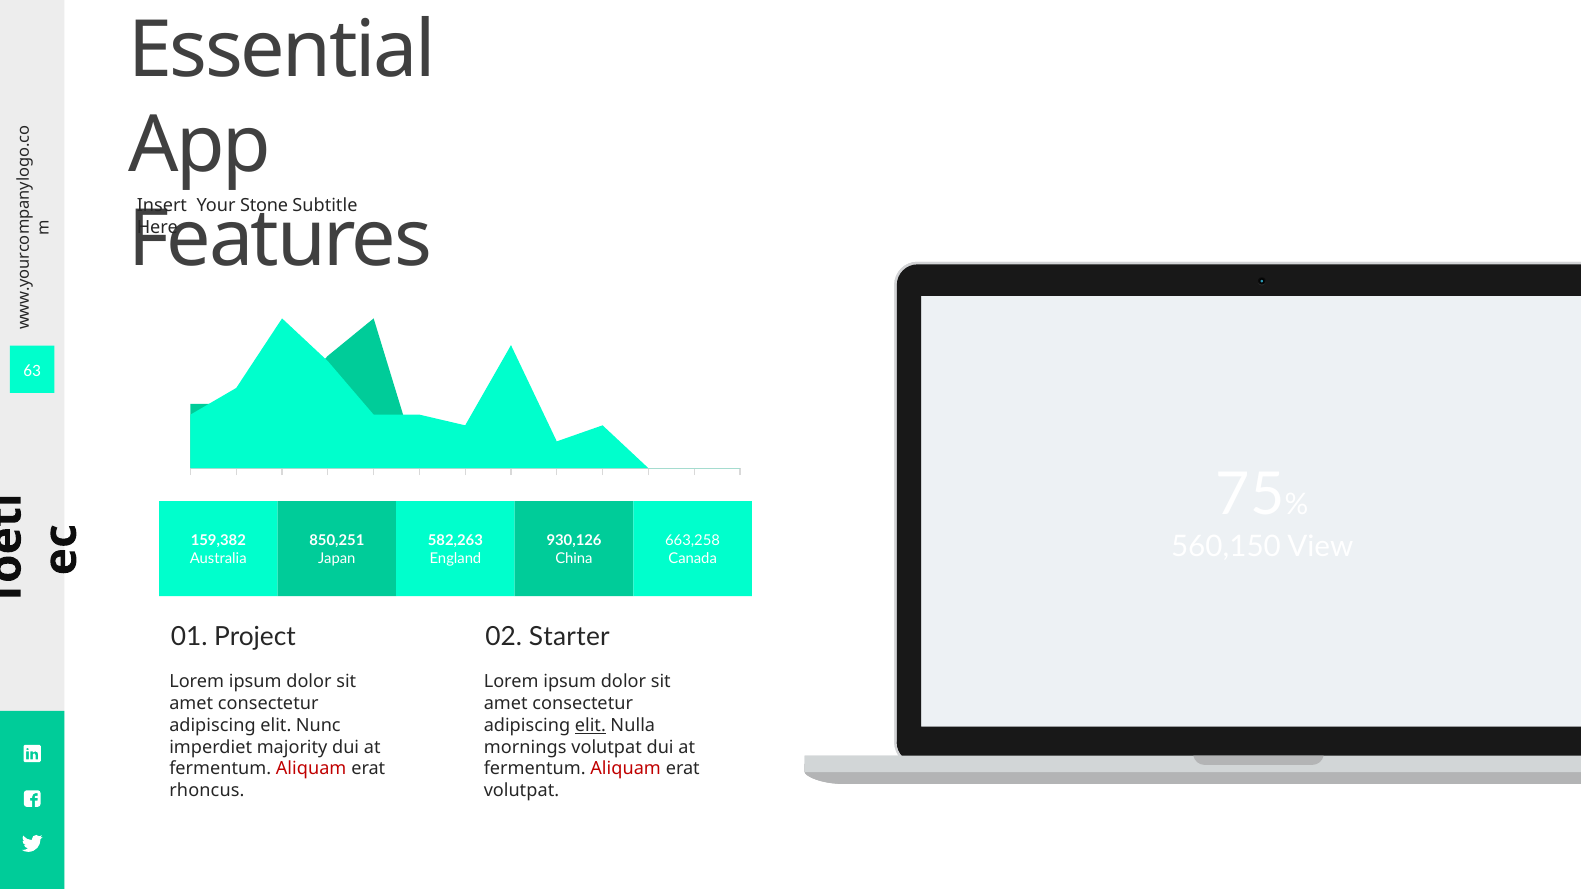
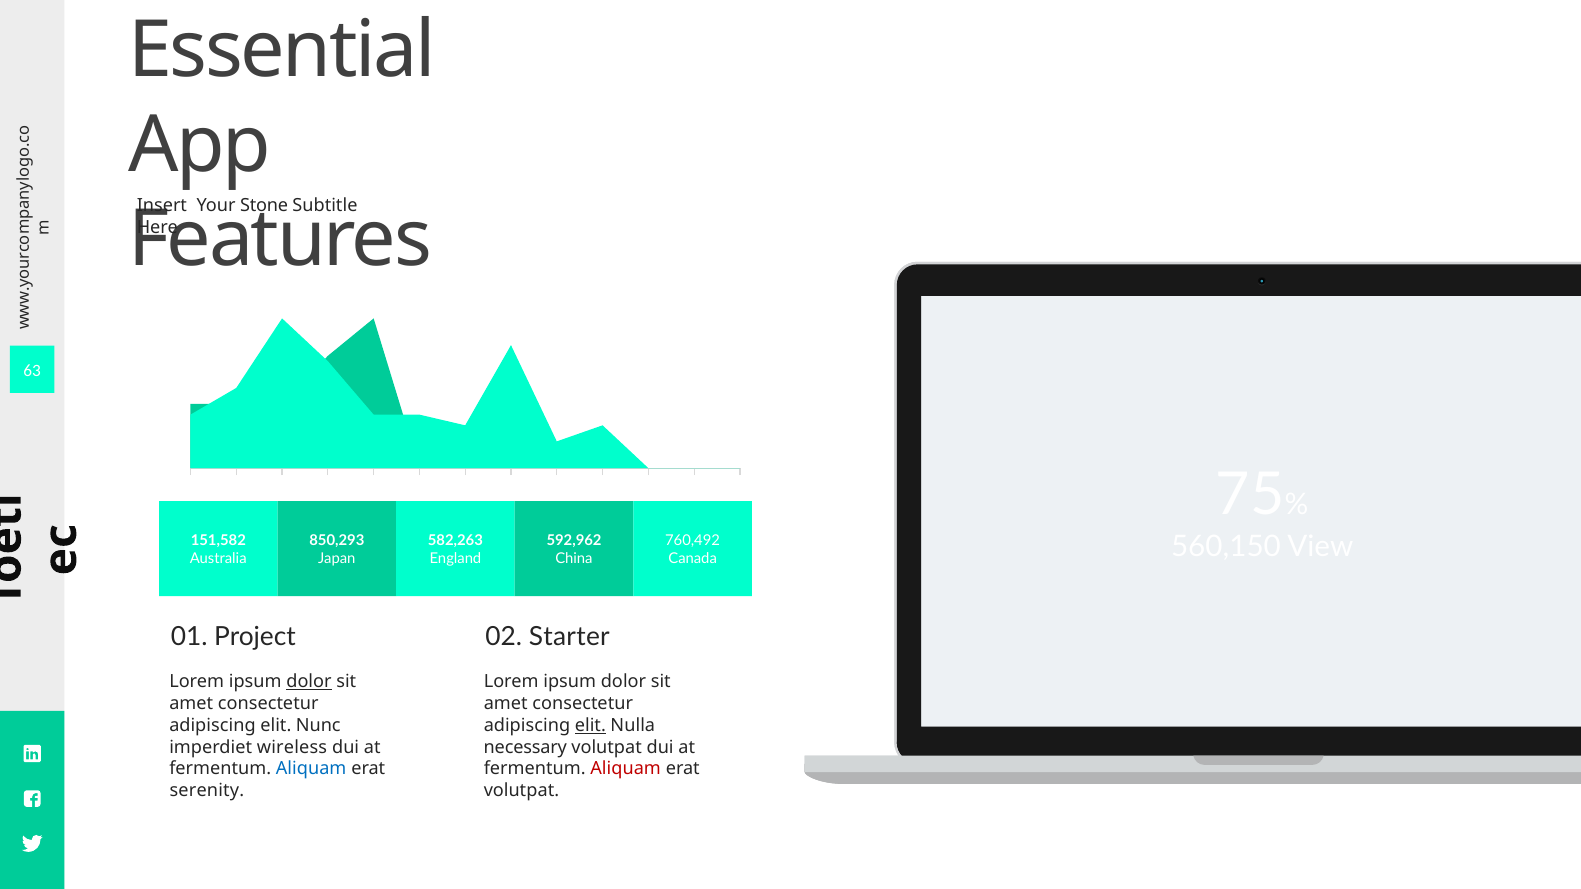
159,382: 159,382 -> 151,582
850,251: 850,251 -> 850,293
930,126: 930,126 -> 592,962
663,258: 663,258 -> 760,492
dolor at (309, 682) underline: none -> present
majority: majority -> wireless
mornings: mornings -> necessary
Aliquam at (311, 769) colour: red -> blue
rhoncus: rhoncus -> serenity
